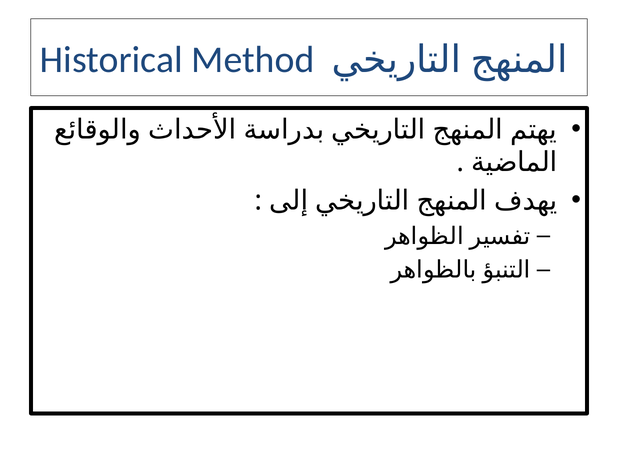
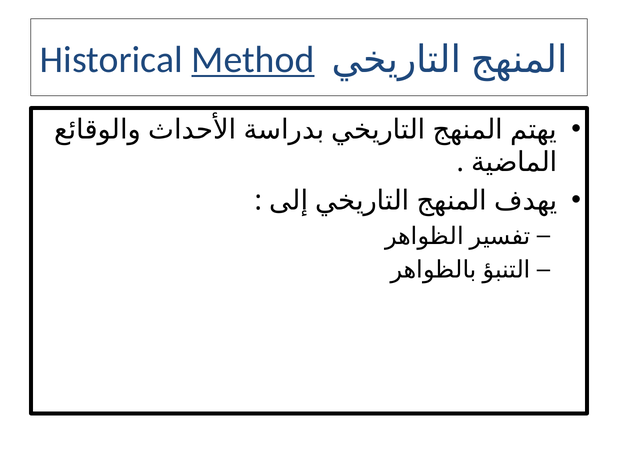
Method underline: none -> present
